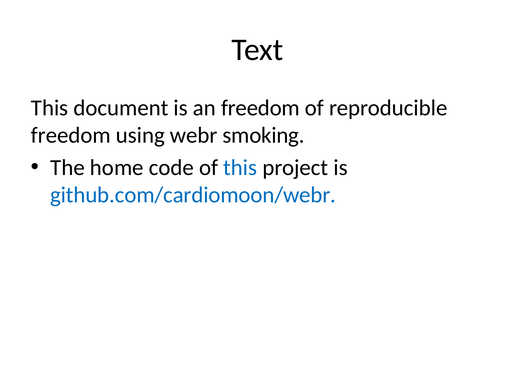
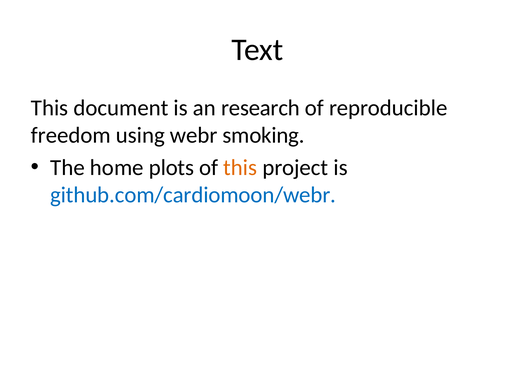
an freedom: freedom -> research
code: code -> plots
this at (240, 168) colour: blue -> orange
